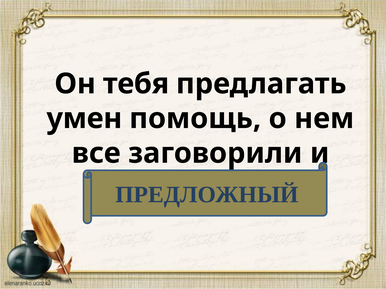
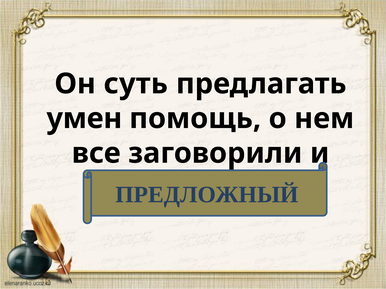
тебя: тебя -> суть
